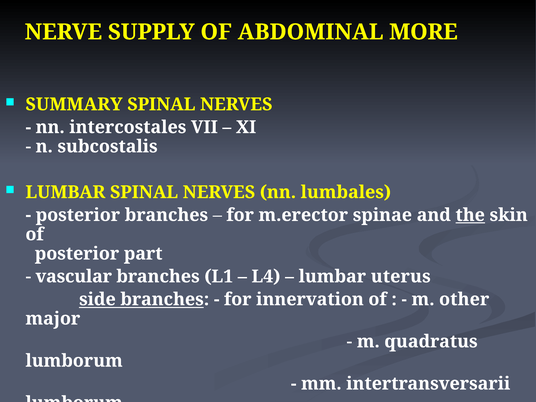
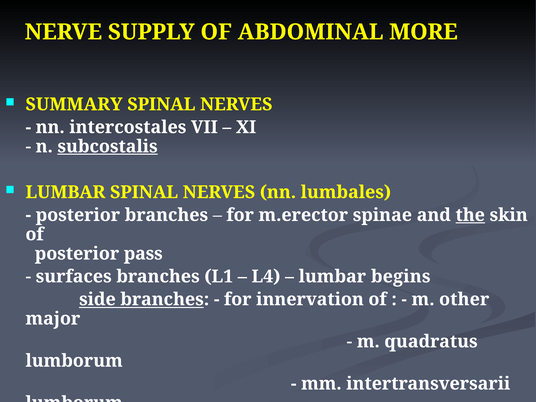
subcostalis underline: none -> present
part: part -> pass
vascular: vascular -> surfaces
uterus: uterus -> begins
